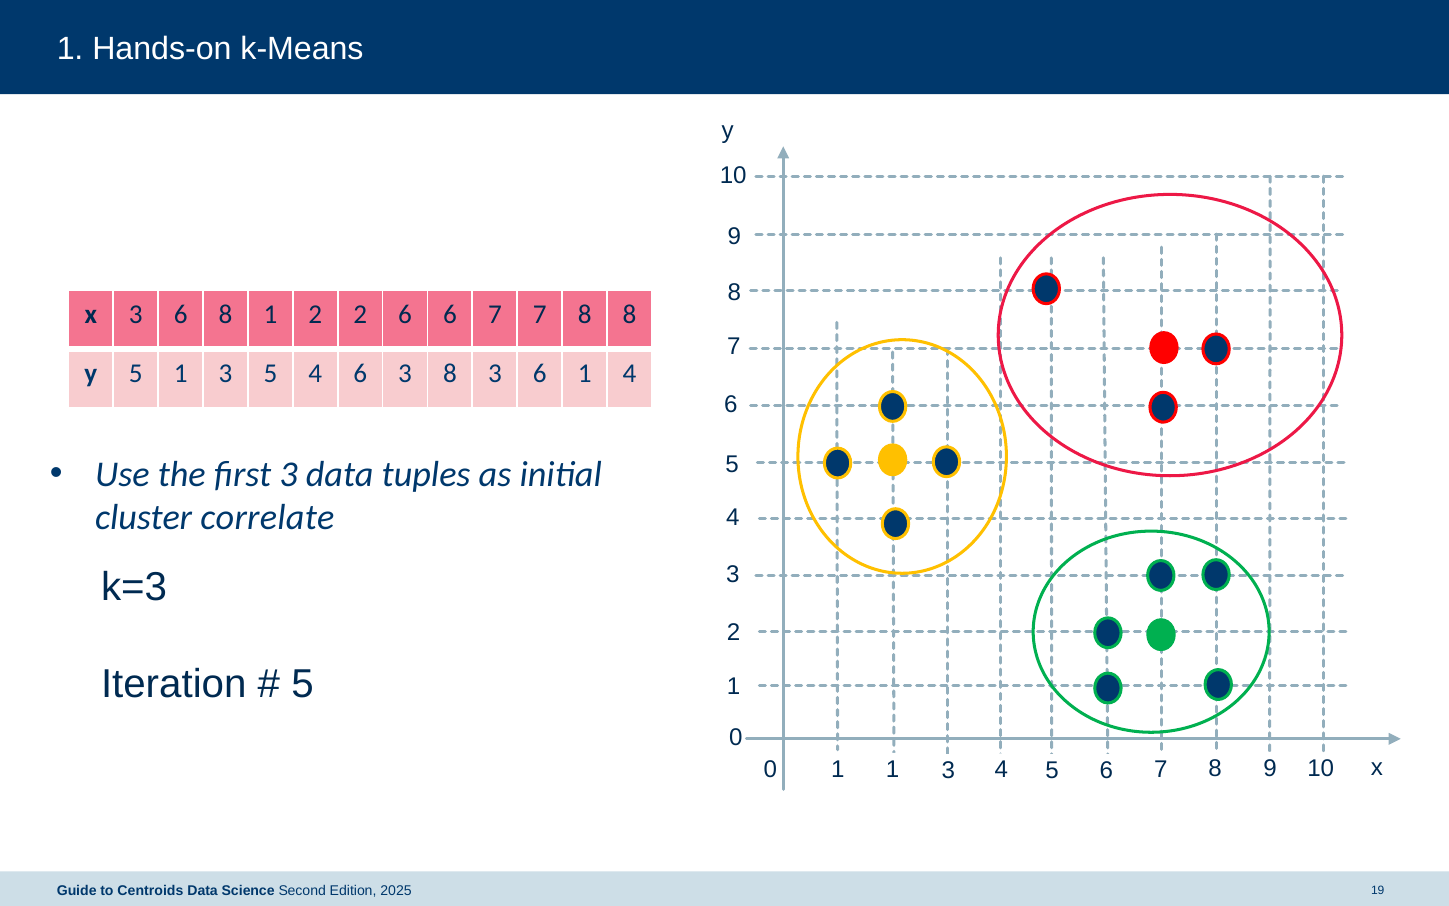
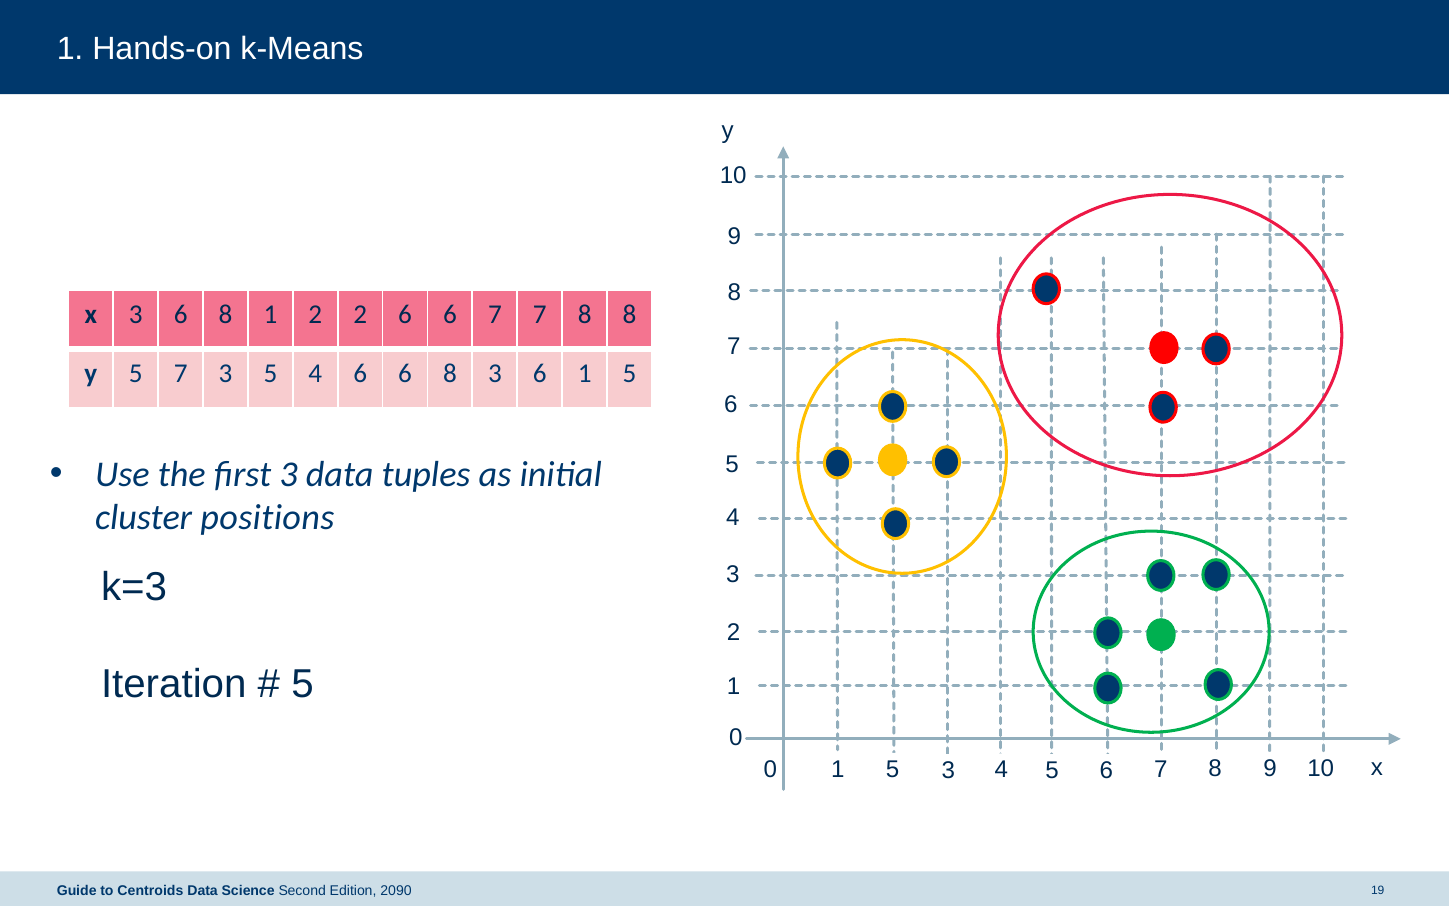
5 1: 1 -> 7
4 6 3: 3 -> 6
6 1 4: 4 -> 5
correlate: correlate -> positions
0 1 1: 1 -> 5
2025: 2025 -> 2090
